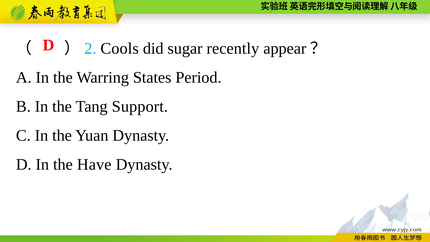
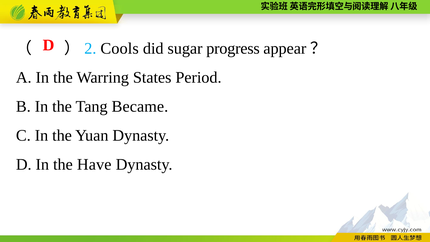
recently: recently -> progress
Support: Support -> Became
